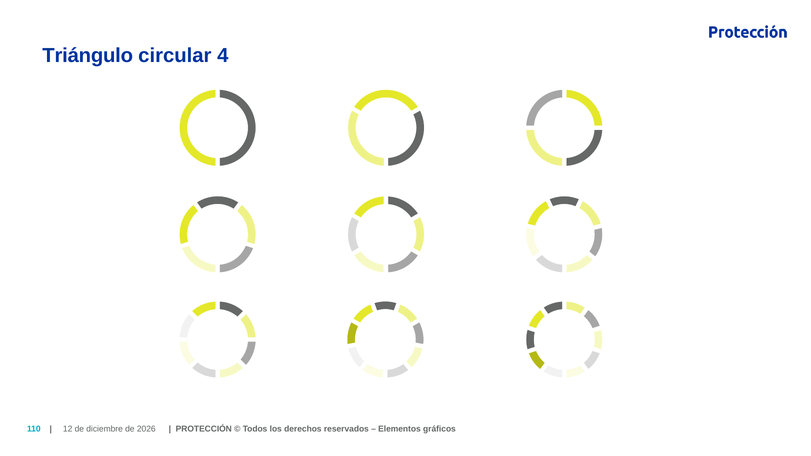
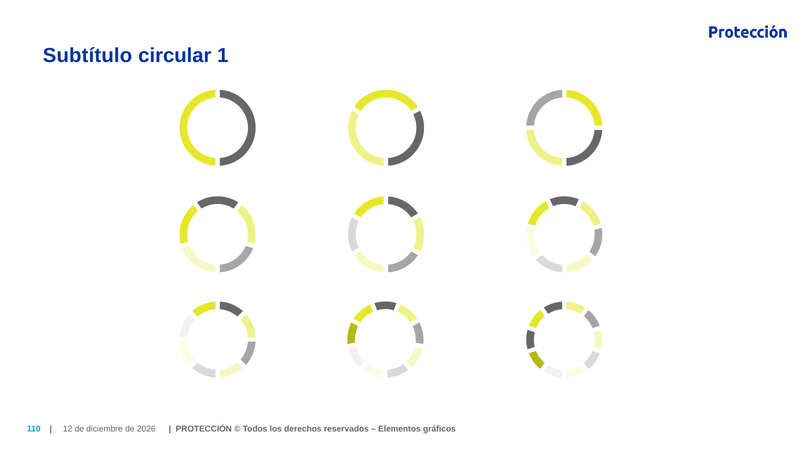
Triángulo: Triángulo -> Subtítulo
4: 4 -> 1
